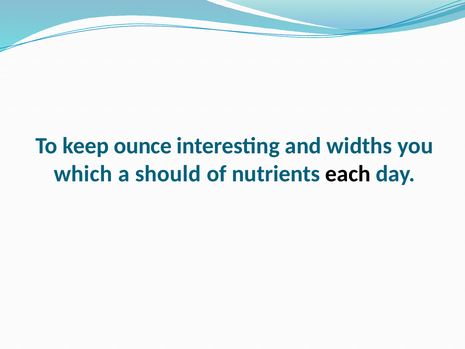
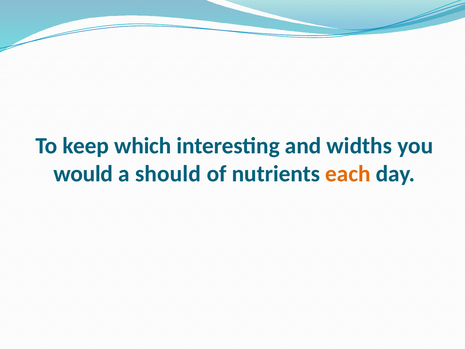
ounce: ounce -> which
which: which -> would
each colour: black -> orange
